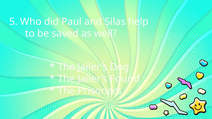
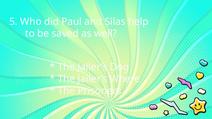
Found: Found -> Where
